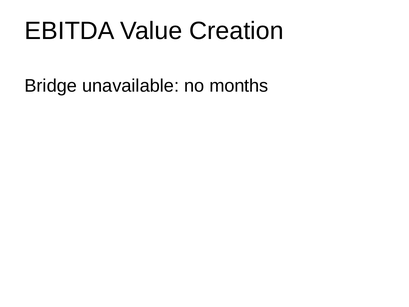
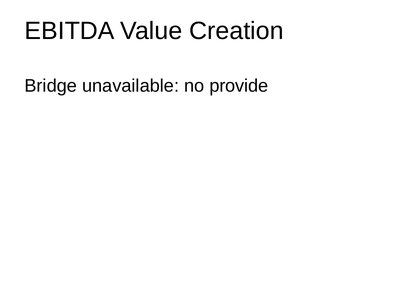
months: months -> provide
